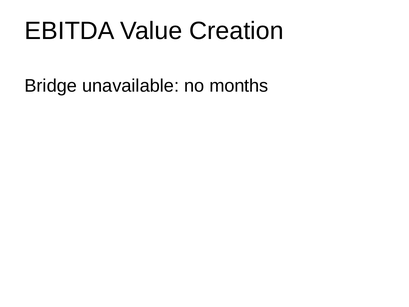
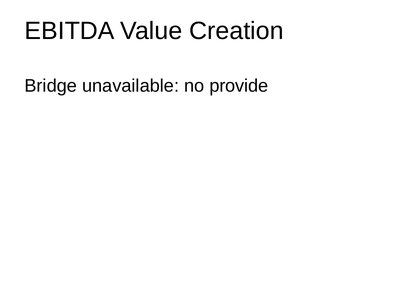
months: months -> provide
